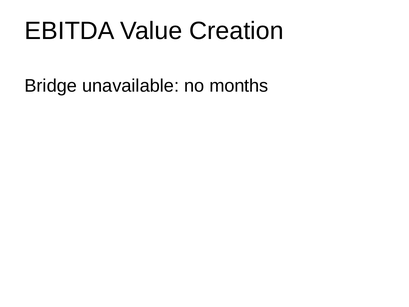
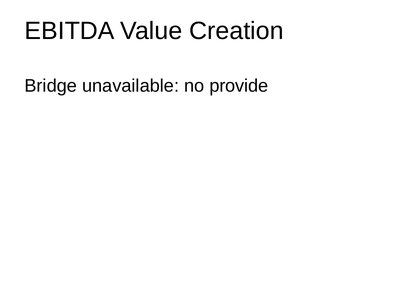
months: months -> provide
